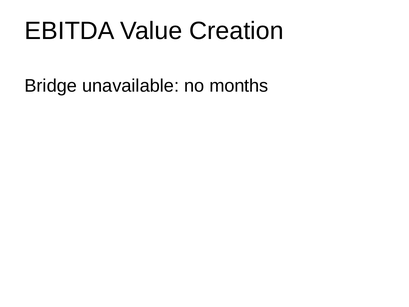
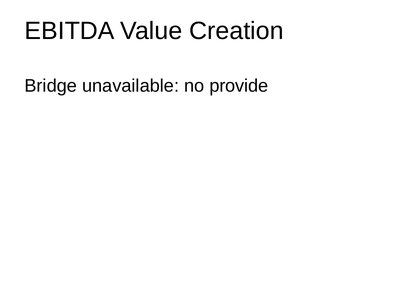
months: months -> provide
